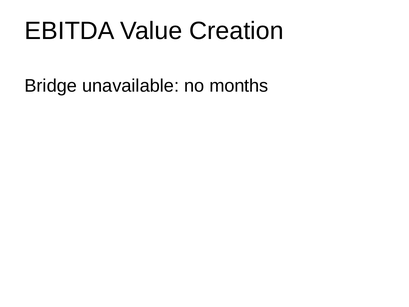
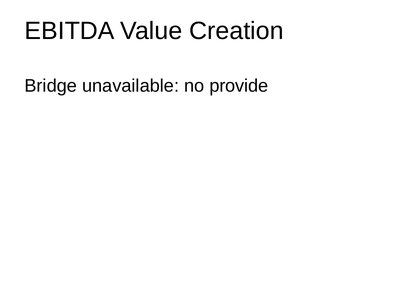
months: months -> provide
